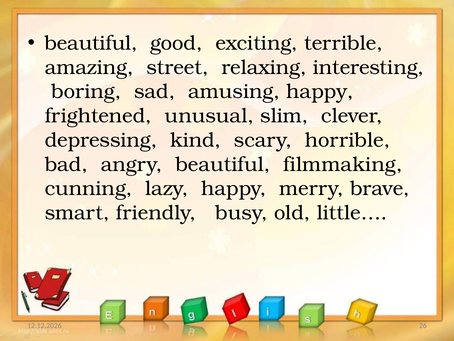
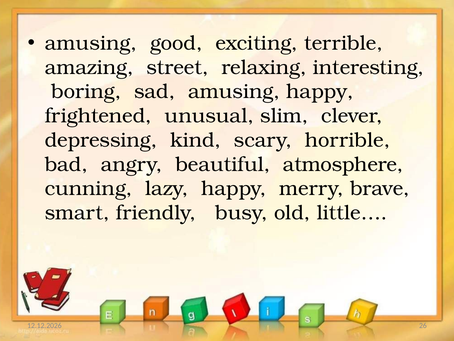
beautiful at (91, 43): beautiful -> amusing
filmmaking: filmmaking -> atmosphere
